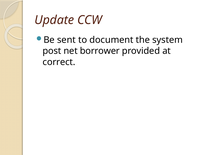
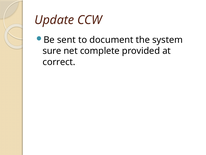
post: post -> sure
borrower: borrower -> complete
